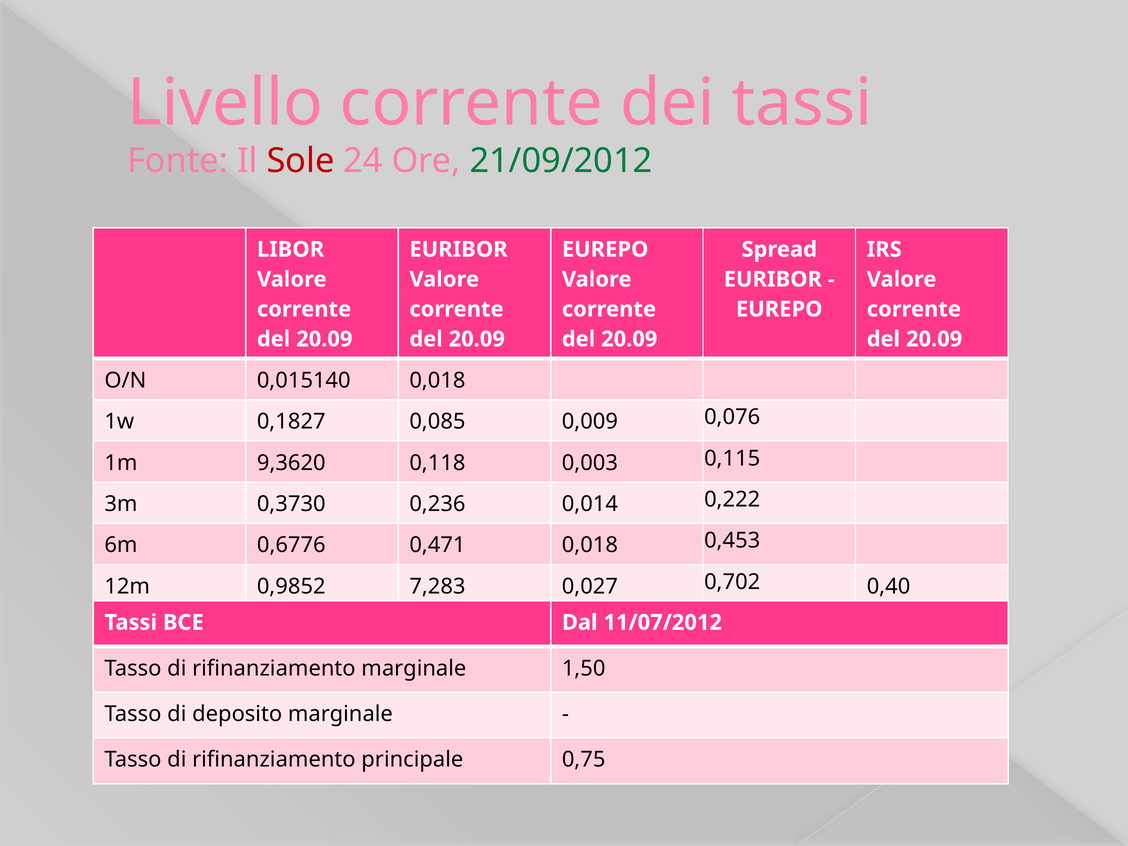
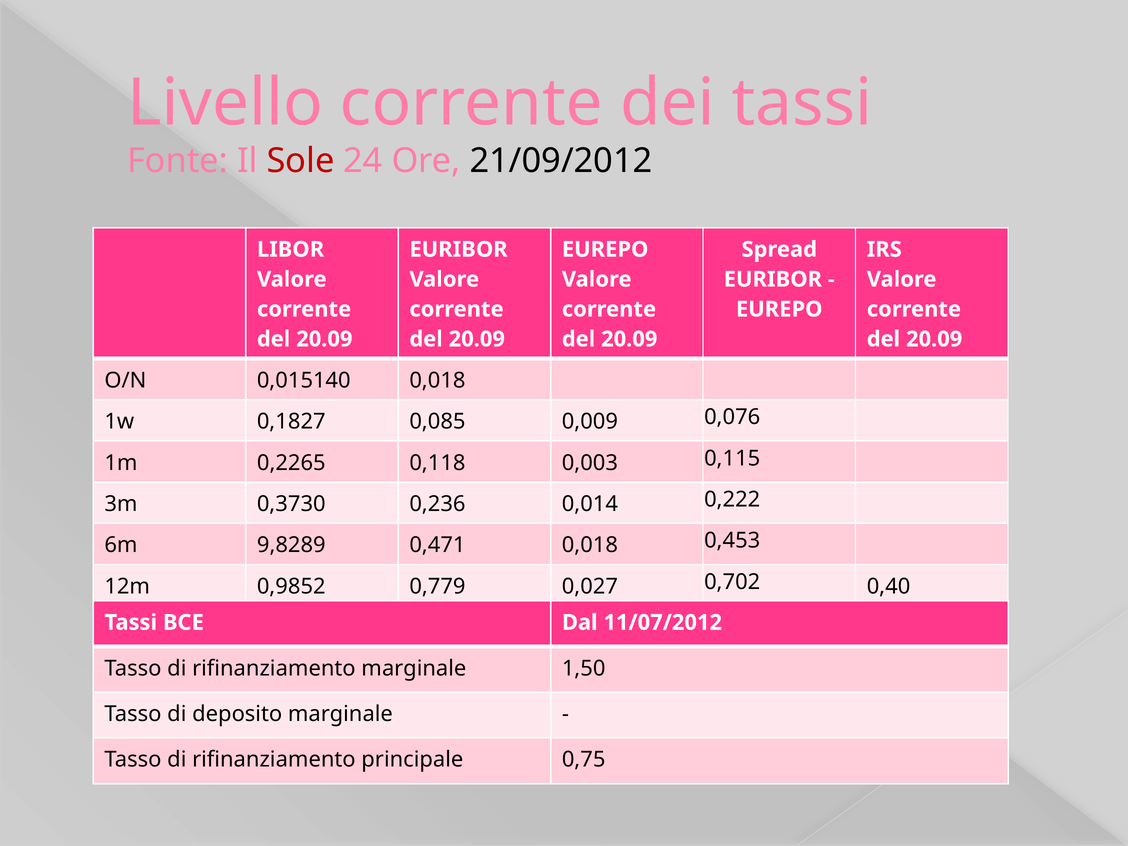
21/09/2012 colour: green -> black
9,3620: 9,3620 -> 0,2265
0,6776: 0,6776 -> 9,8289
7,283: 7,283 -> 0,779
